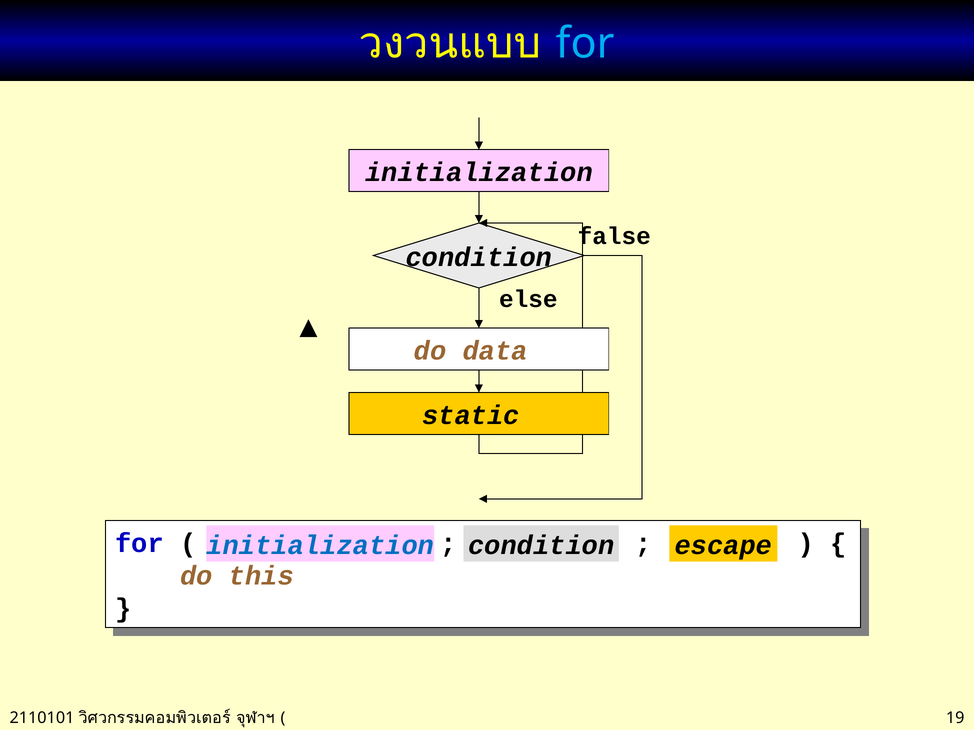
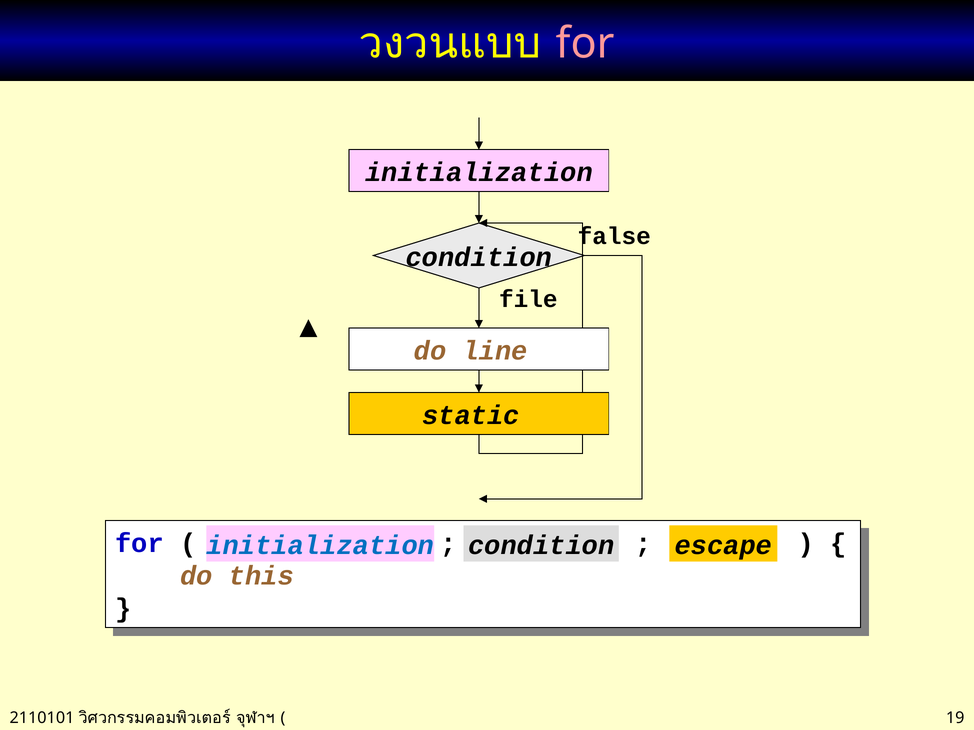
for at (585, 44) colour: light blue -> pink
else: else -> file
data: data -> line
